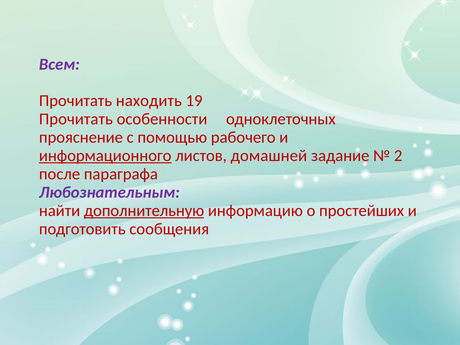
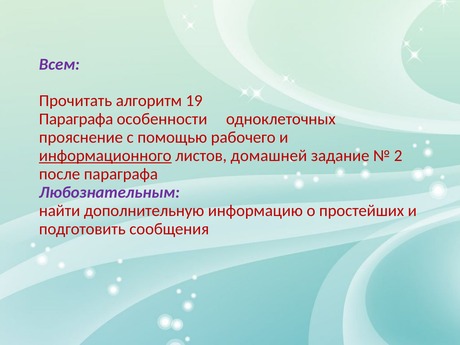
находить: находить -> алгоритм
Прочитать at (76, 119): Прочитать -> Параграфа
дополнительную underline: present -> none
